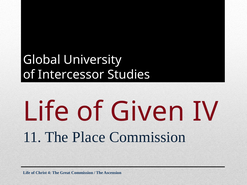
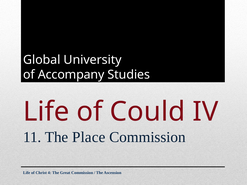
Intercessor: Intercessor -> Accompany
Given: Given -> Could
